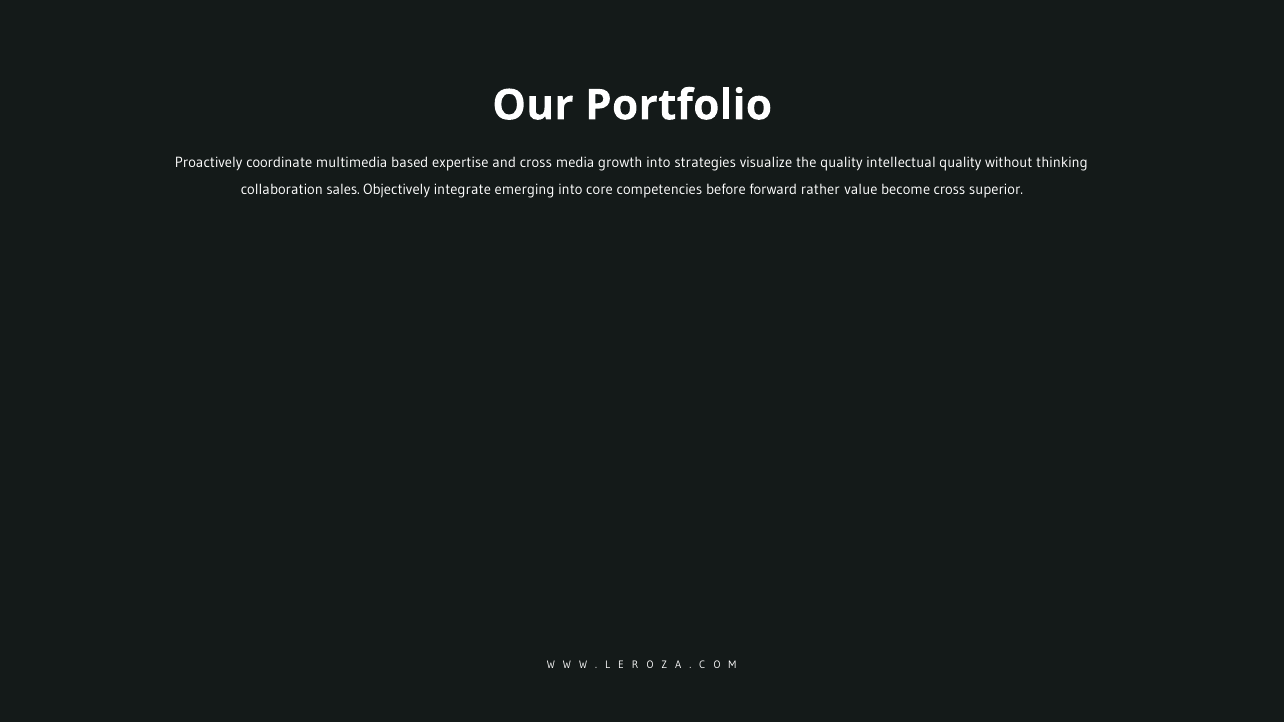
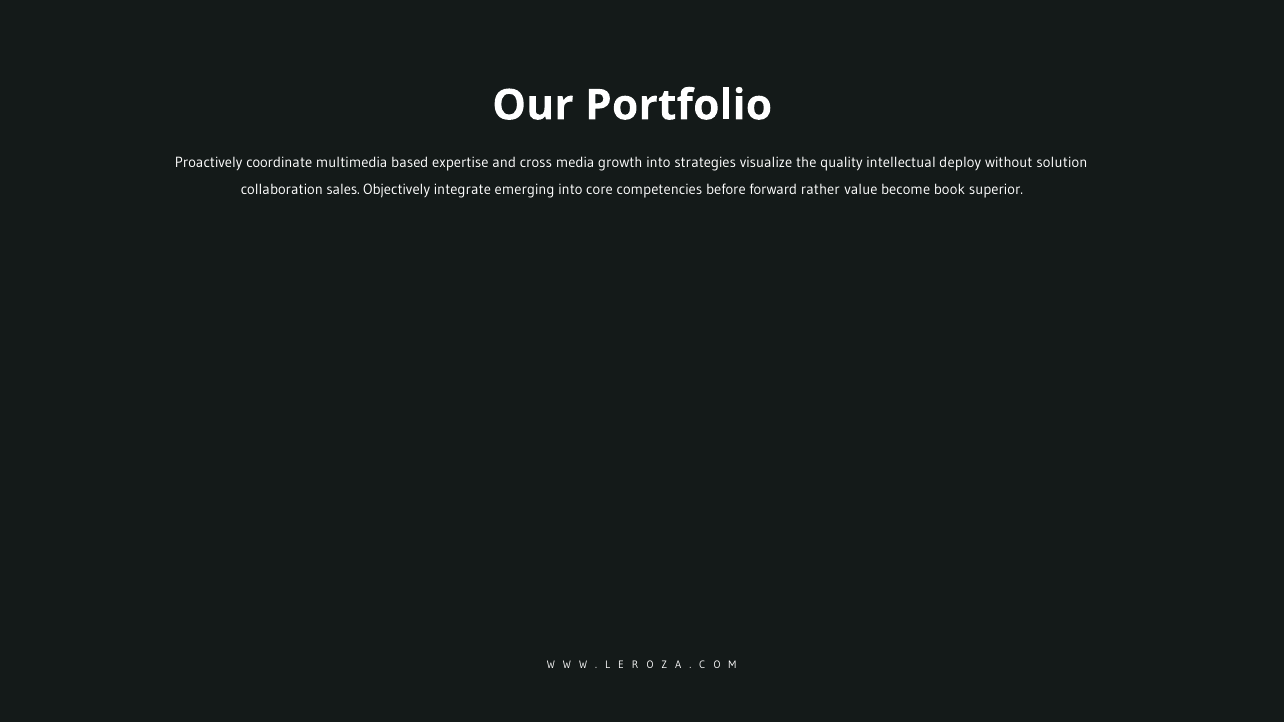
intellectual quality: quality -> deploy
thinking: thinking -> solution
become cross: cross -> book
